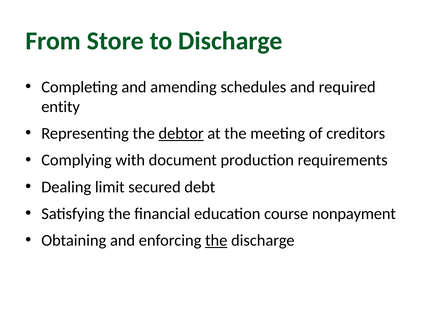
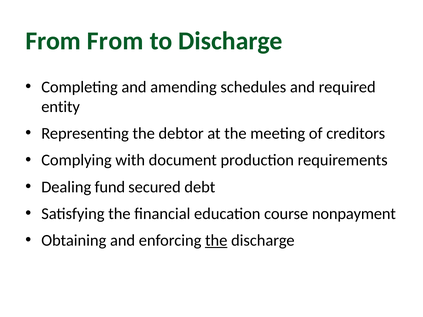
From Store: Store -> From
debtor underline: present -> none
limit: limit -> fund
